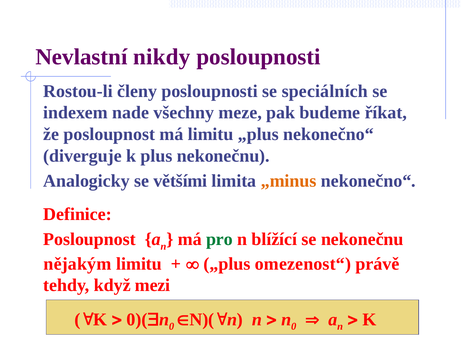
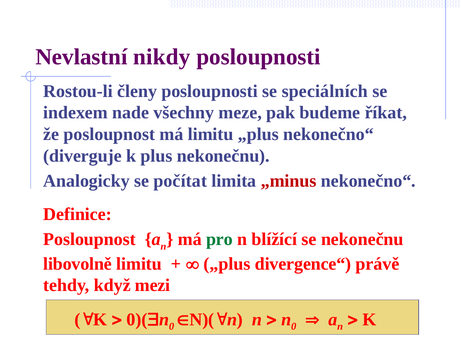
většími: většími -> počítat
„minus colour: orange -> red
nějakým: nějakým -> libovolně
omezenost“: omezenost“ -> divergence“
